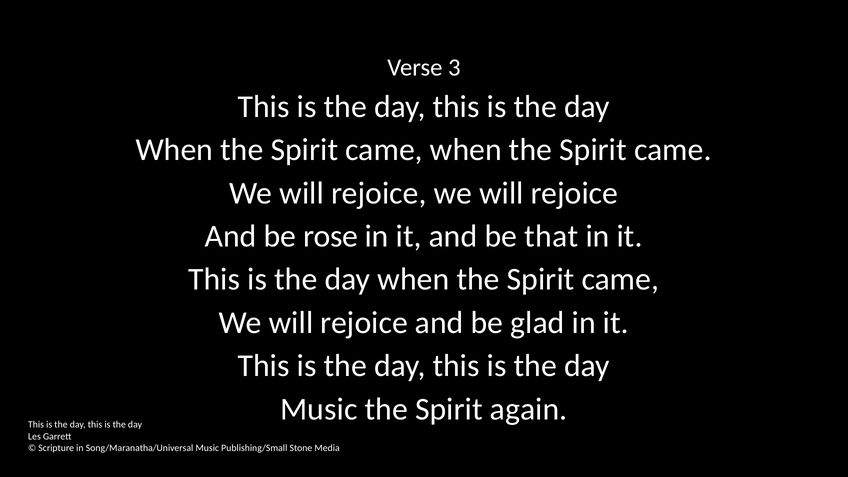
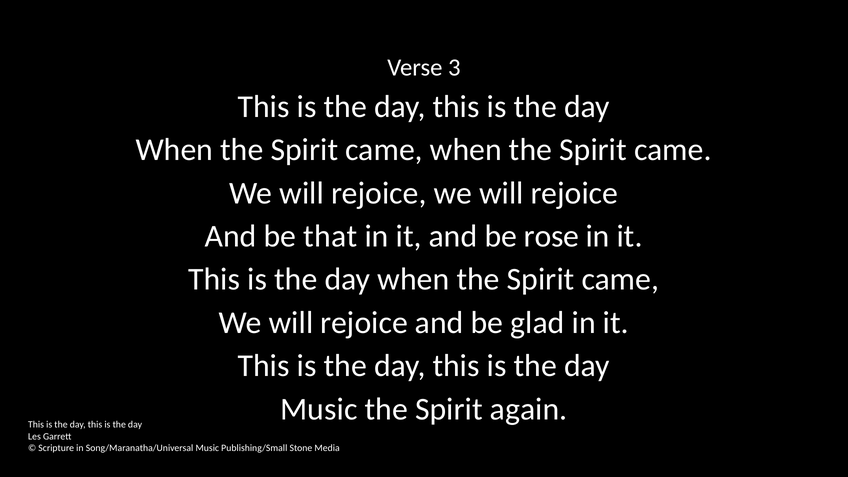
rose: rose -> that
that: that -> rose
